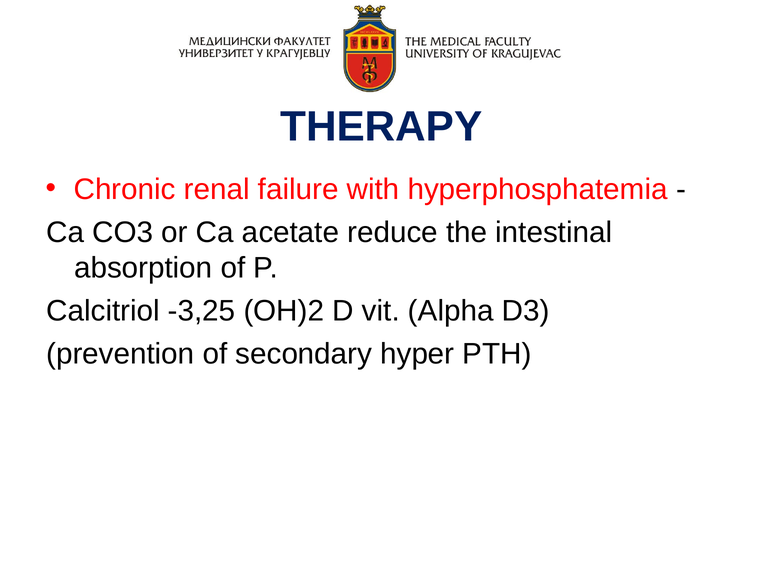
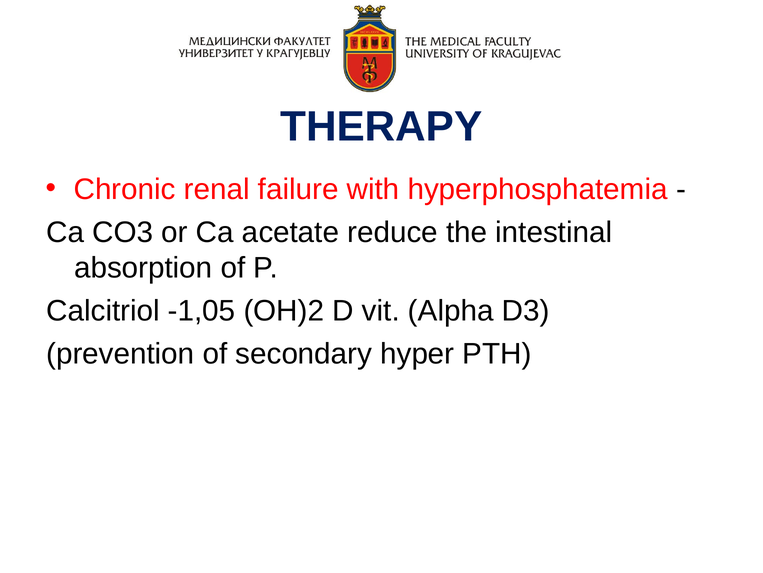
-3,25: -3,25 -> -1,05
